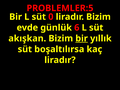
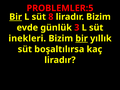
Bir at (16, 17) underline: none -> present
0: 0 -> 8
6: 6 -> 3
akışkan: akışkan -> inekleri
